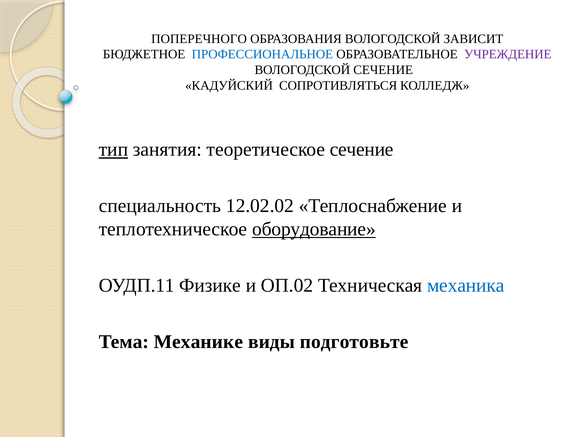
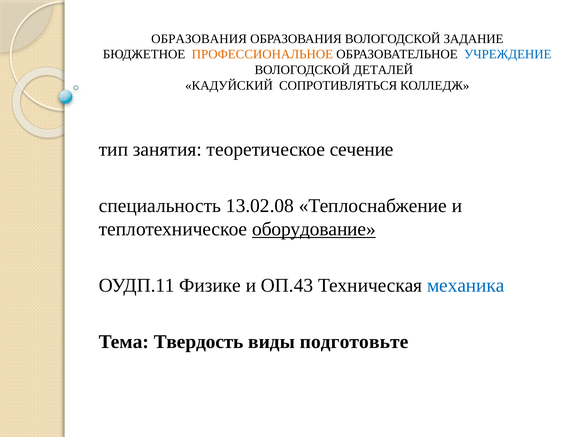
ПОПЕРЕЧНОГО at (199, 39): ПОПЕРЕЧНОГО -> ОБРАЗОВАНИЯ
ЗАВИСИТ: ЗАВИСИТ -> ЗАДАНИЕ
ПРОФЕССИОНАЛЬНОЕ colour: blue -> orange
УЧРЕЖДЕНИЕ colour: purple -> blue
ВОЛОГОДСКОЙ СЕЧЕНИЕ: СЕЧЕНИЕ -> ДЕТАЛЕЙ
тип underline: present -> none
12.02.02: 12.02.02 -> 13.02.08
ОП.02: ОП.02 -> ОП.43
Механике: Механике -> Твердость
